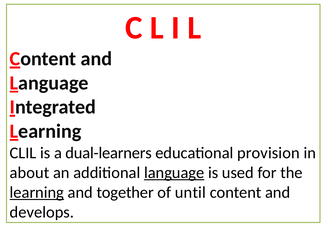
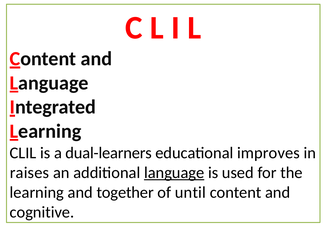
provision: provision -> improves
about: about -> raises
learning at (37, 192) underline: present -> none
develops: develops -> cognitive
